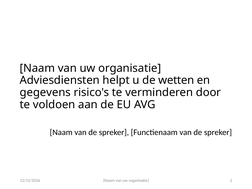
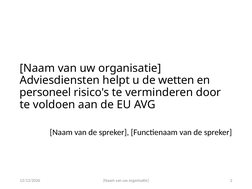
gegevens: gegevens -> personeel
